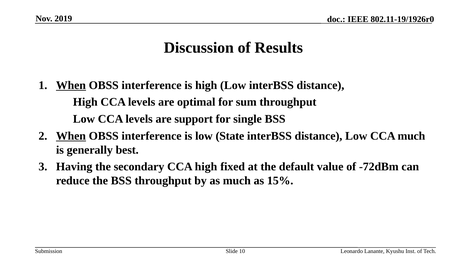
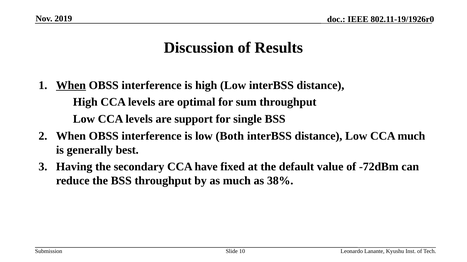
When at (71, 136) underline: present -> none
State: State -> Both
CCA high: high -> have
15%: 15% -> 38%
